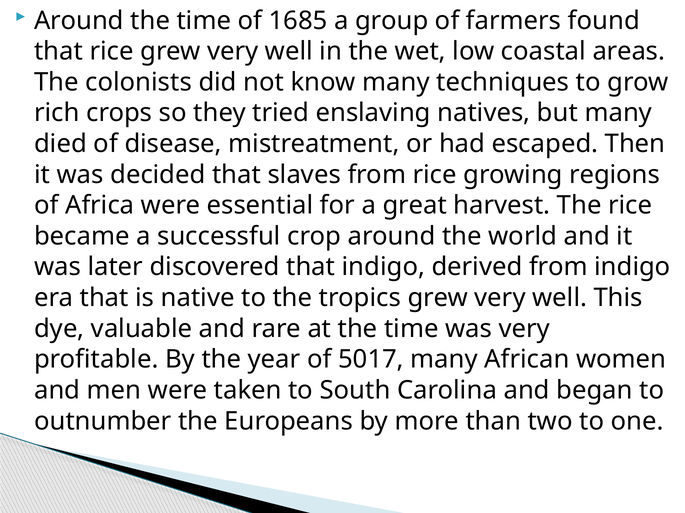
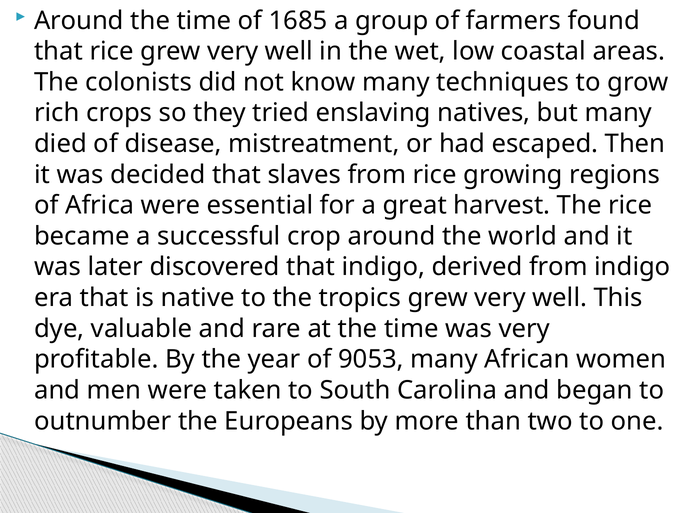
5017: 5017 -> 9053
